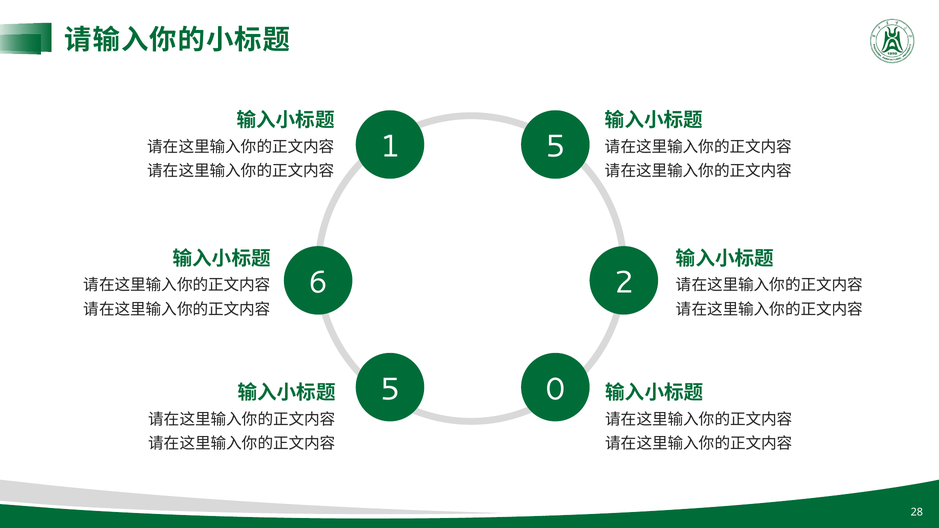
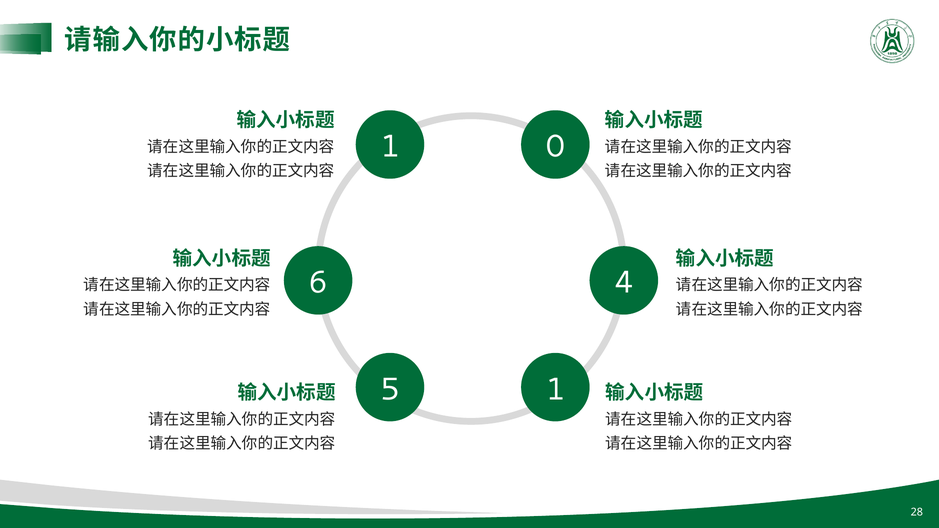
1 5: 5 -> 0
2: 2 -> 4
5 0: 0 -> 1
